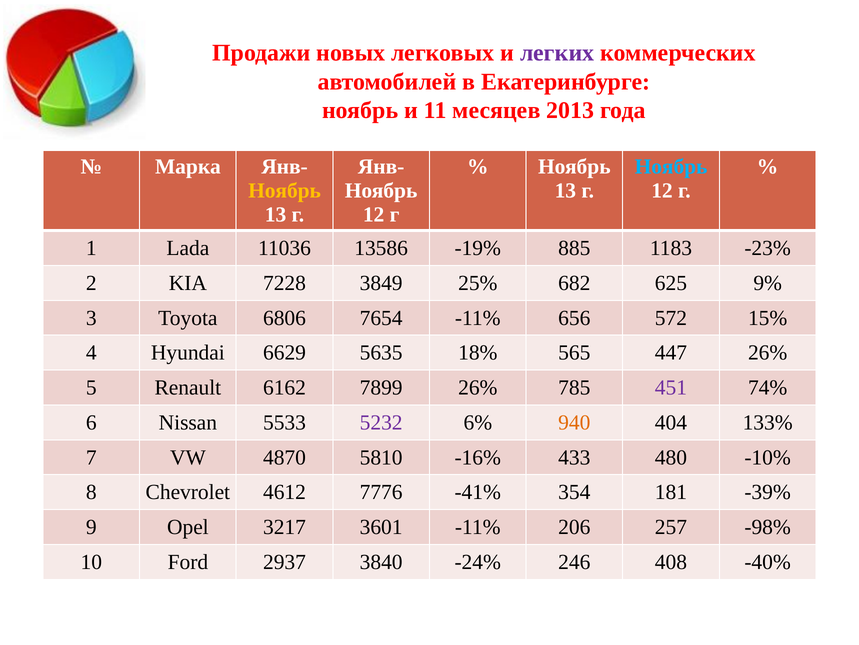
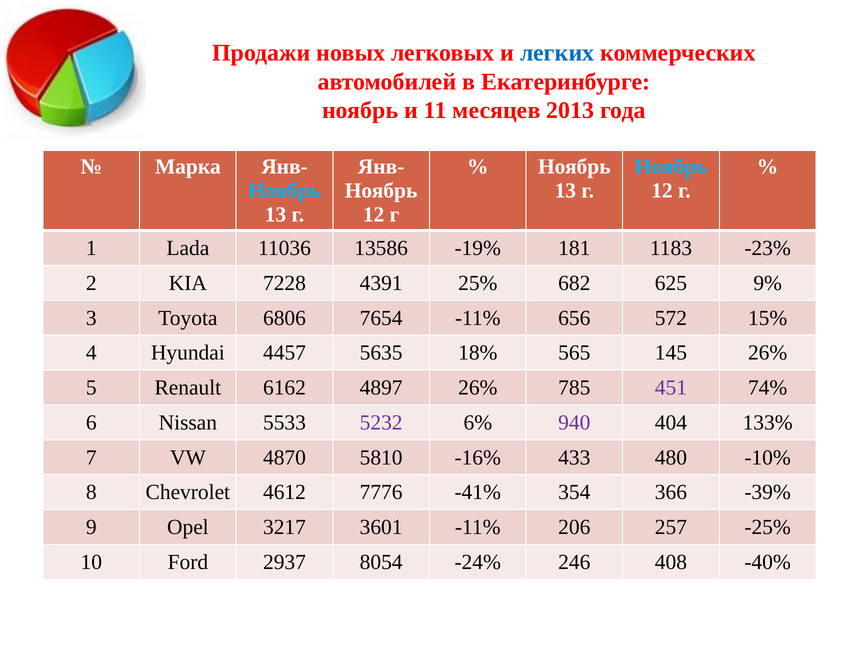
легких colour: purple -> blue
Ноябрь at (285, 190) colour: yellow -> light blue
885: 885 -> 181
3849: 3849 -> 4391
6629: 6629 -> 4457
447: 447 -> 145
7899: 7899 -> 4897
940 colour: orange -> purple
181: 181 -> 366
-98%: -98% -> -25%
3840: 3840 -> 8054
